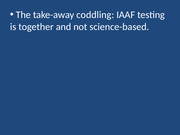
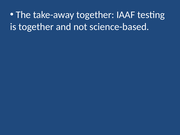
take-away coddling: coddling -> together
